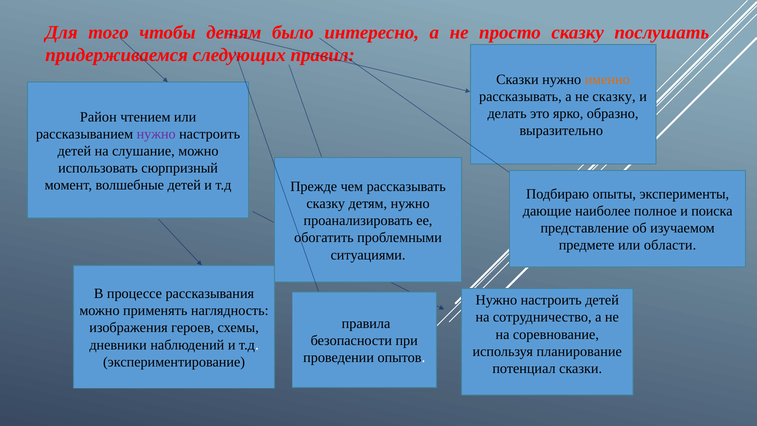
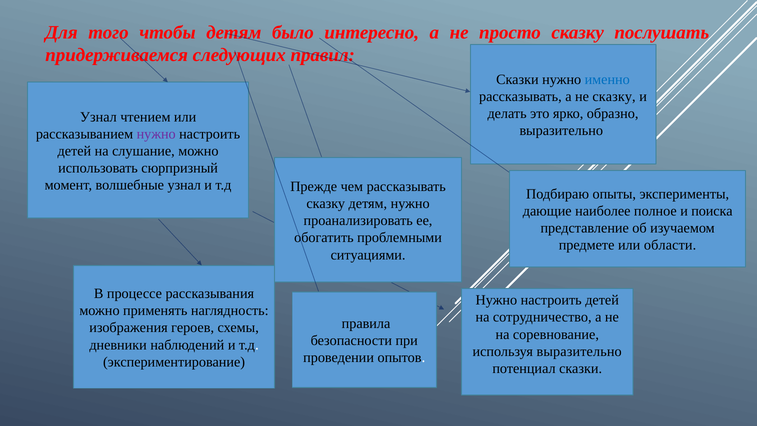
именно colour: orange -> blue
Район at (98, 117): Район -> Узнал
волшебные детей: детей -> узнал
используя планирование: планирование -> выразительно
